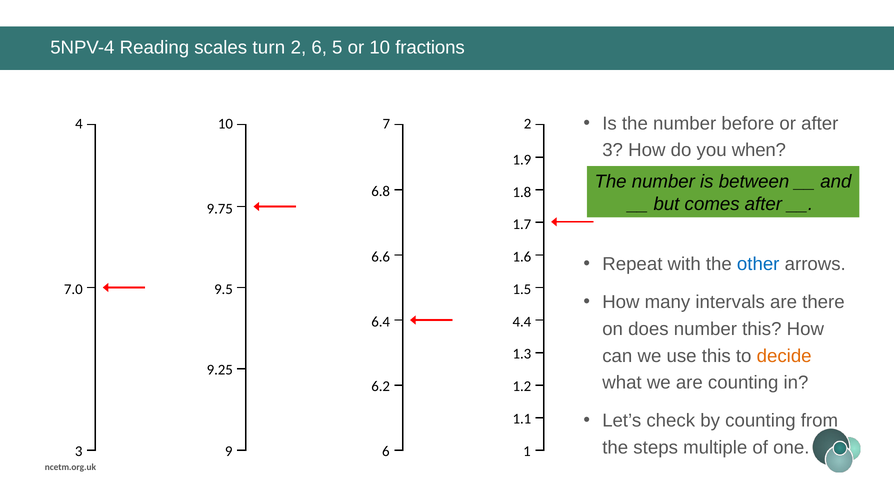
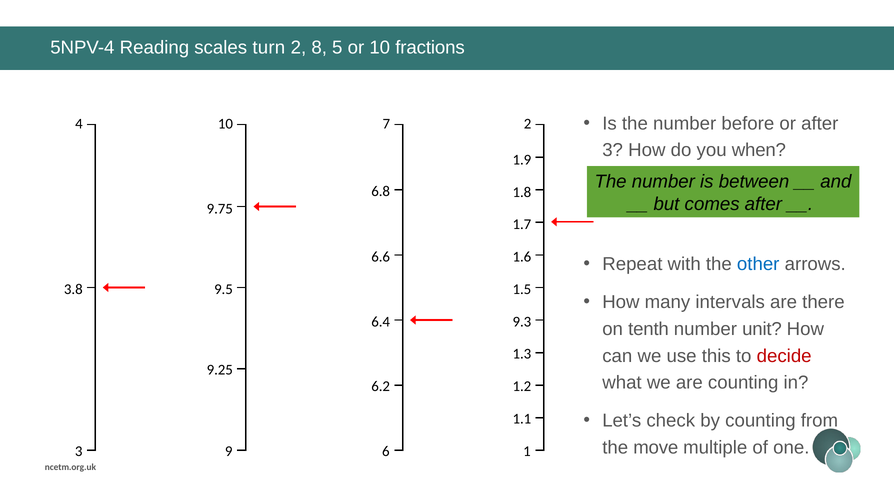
2 6: 6 -> 8
7.0: 7.0 -> 3.8
4.4: 4.4 -> 9.3
does: does -> tenth
number this: this -> unit
decide colour: orange -> red
steps: steps -> move
